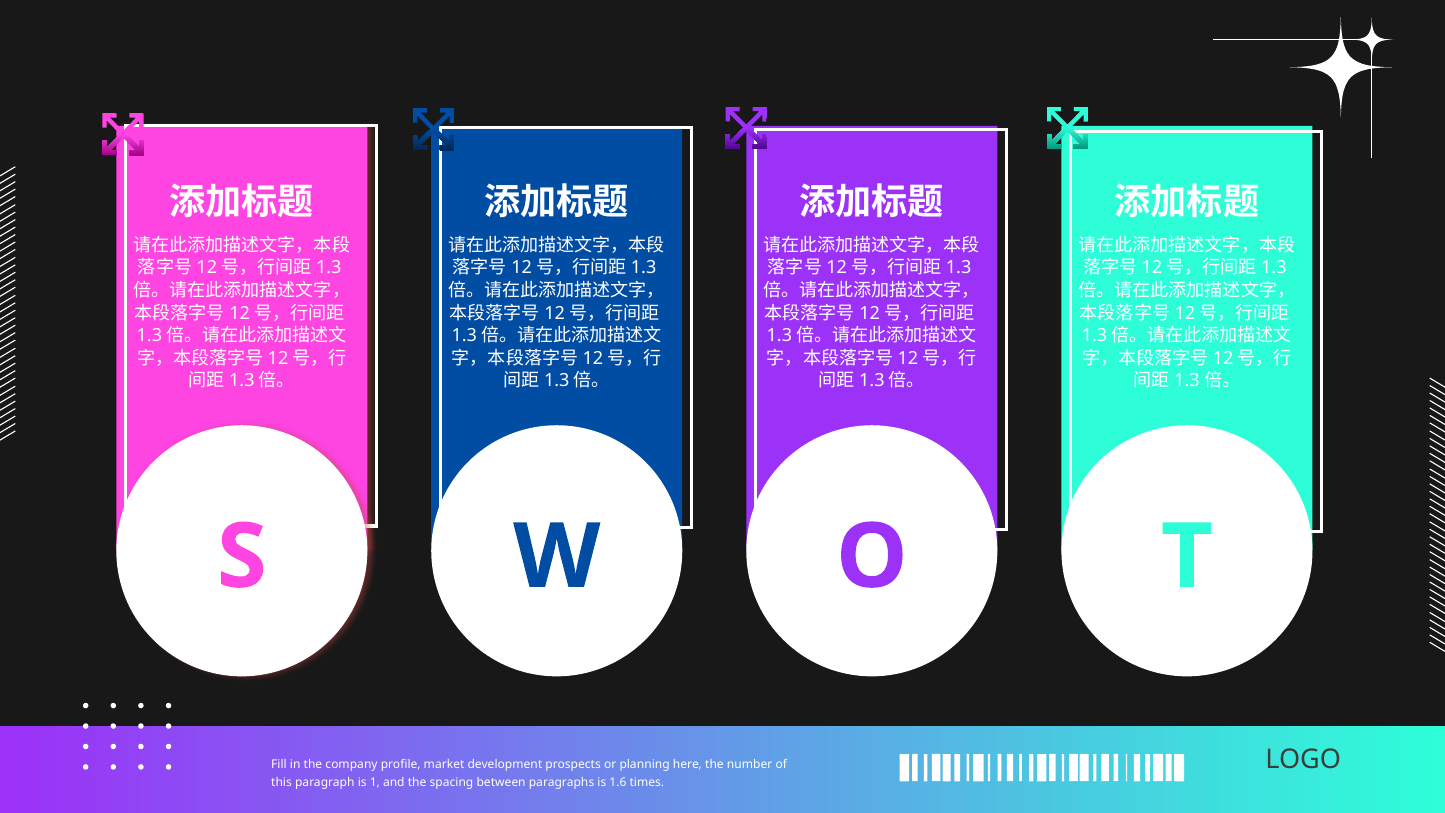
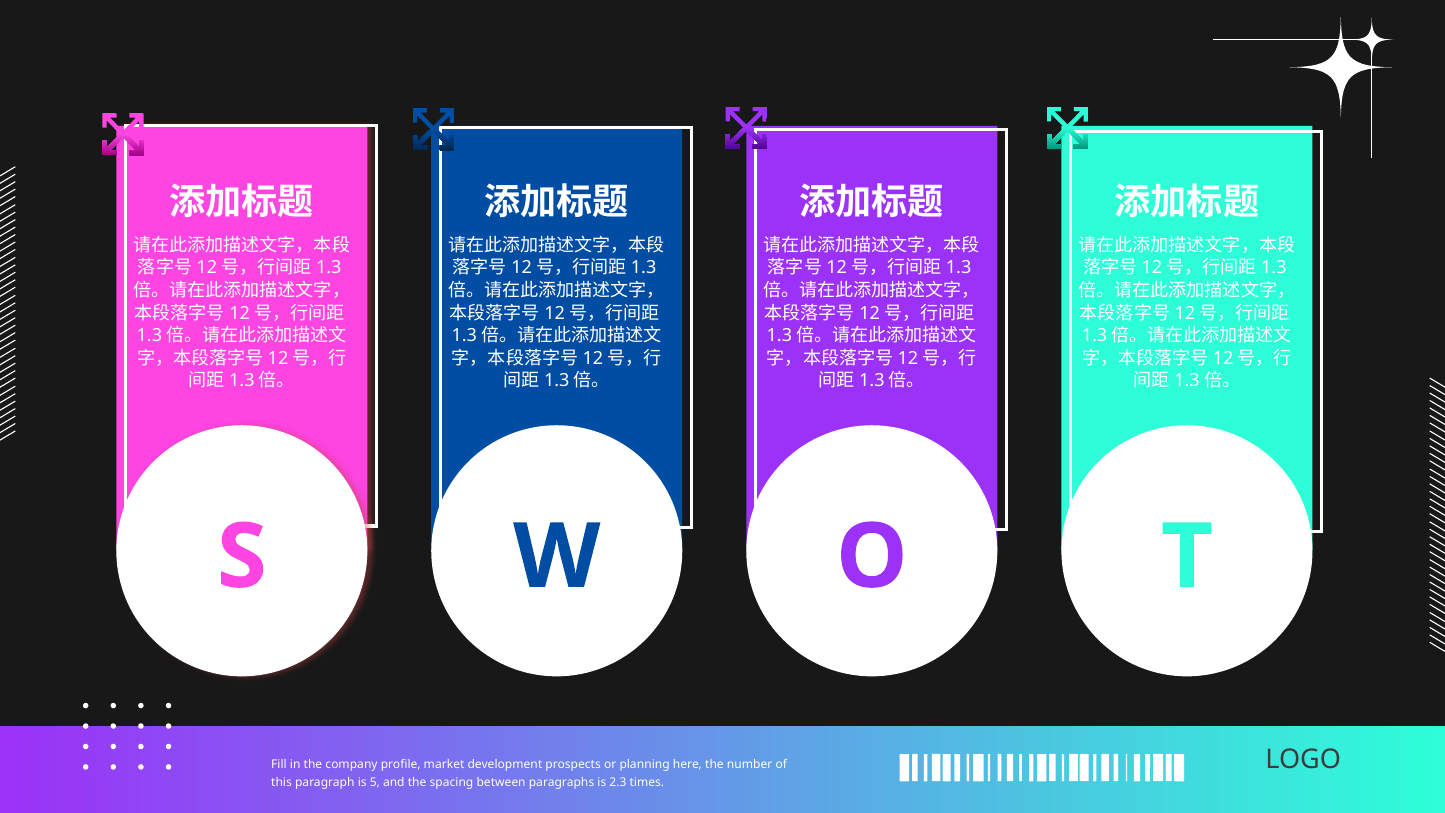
1: 1 -> 5
1.6: 1.6 -> 2.3
